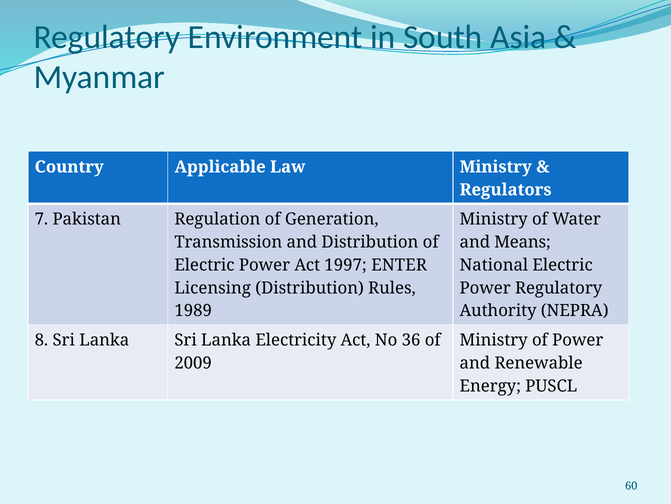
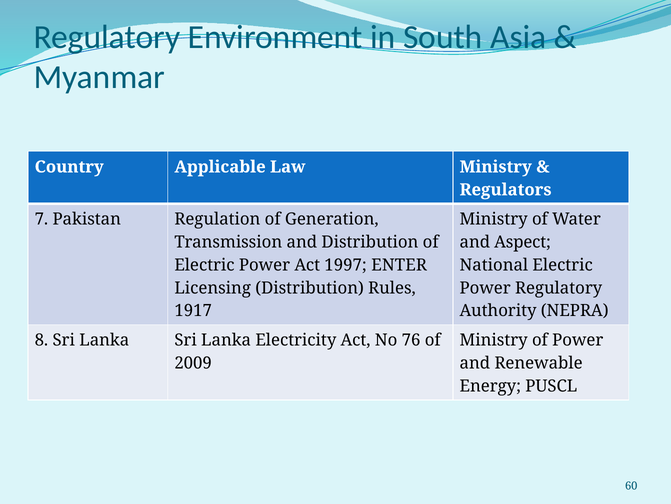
Means: Means -> Aspect
1989: 1989 -> 1917
36: 36 -> 76
